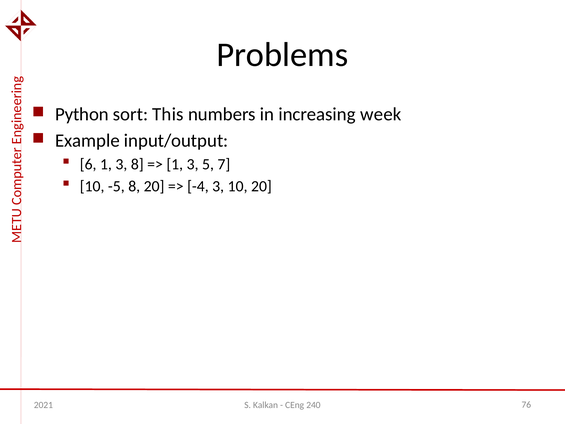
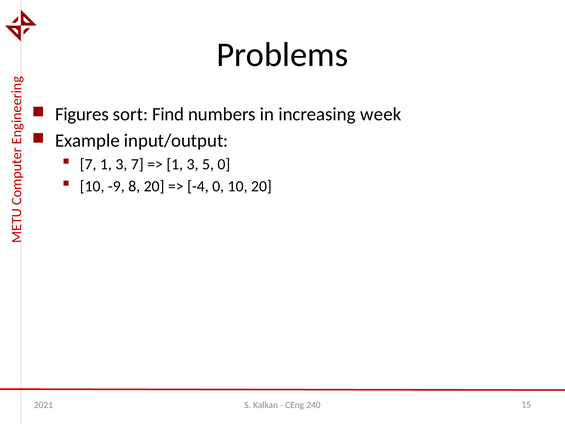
Python: Python -> Figures
This: This -> Find
6 at (88, 164): 6 -> 7
3 8: 8 -> 7
5 7: 7 -> 0
-5: -5 -> -9
-4 3: 3 -> 0
76: 76 -> 15
